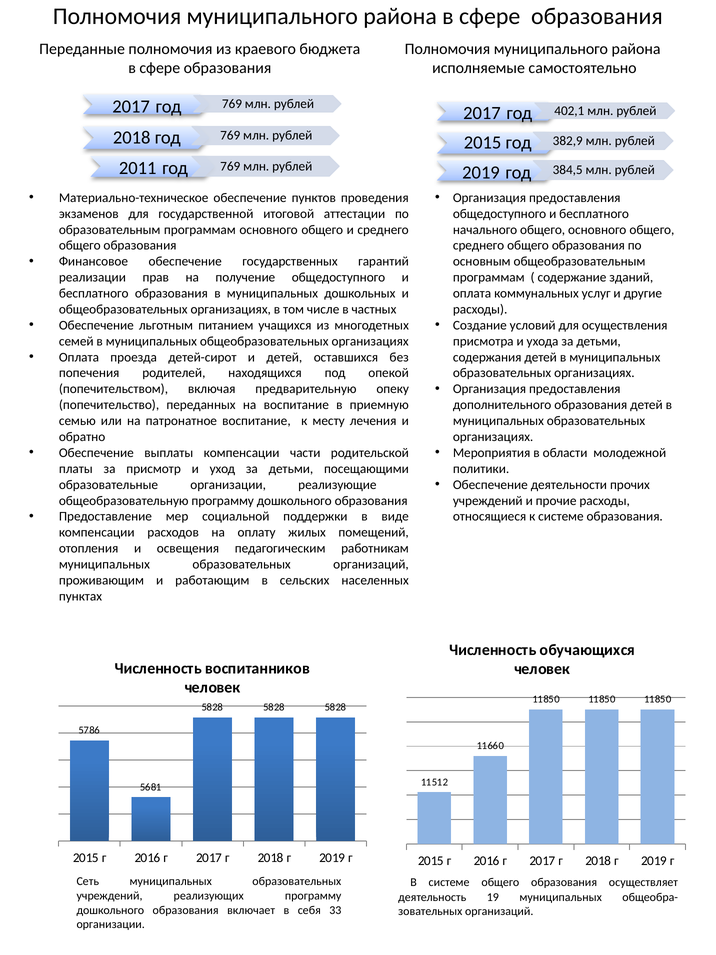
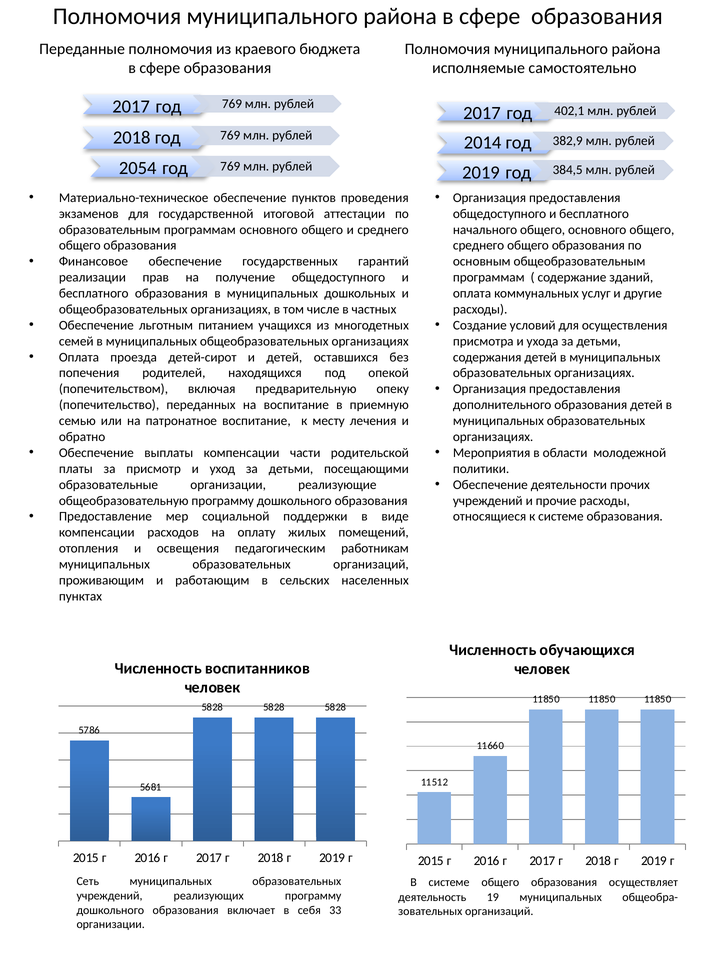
2015 at (483, 143): 2015 -> 2014
2011: 2011 -> 2054
